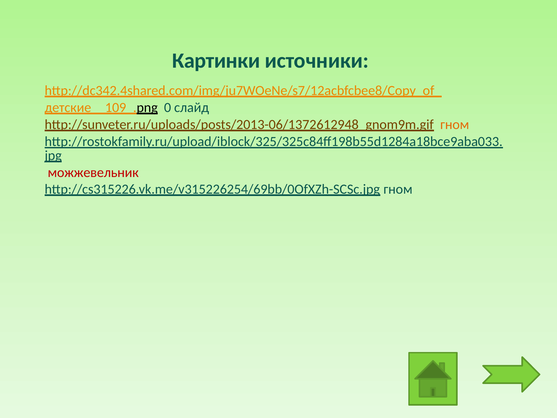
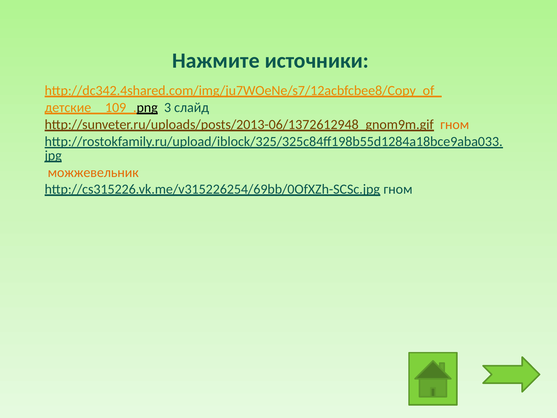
Картинки: Картинки -> Нажмите
0: 0 -> 3
можжевельник colour: red -> orange
